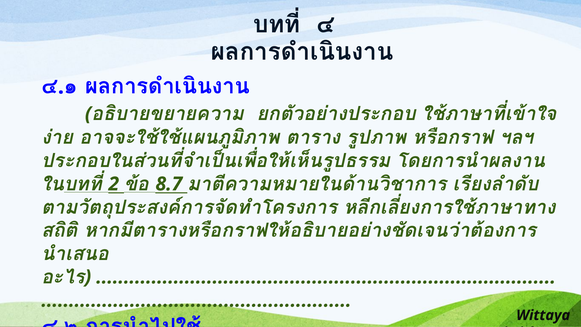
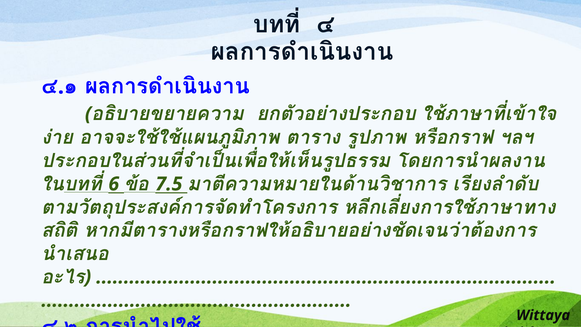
2: 2 -> 6
8.7: 8.7 -> 7.5
